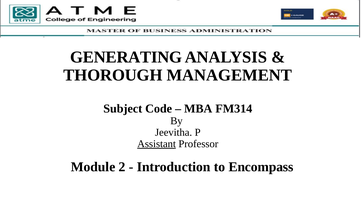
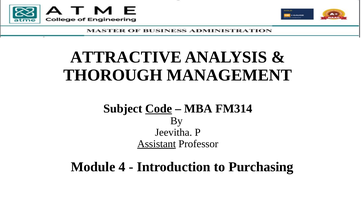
GENERATING: GENERATING -> ATTRACTIVE
Code underline: none -> present
2: 2 -> 4
Encompass: Encompass -> Purchasing
